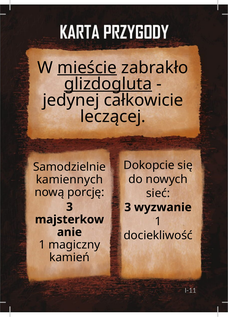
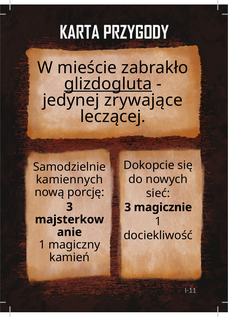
mieście underline: present -> none
całkowicie: całkowicie -> zrywające
wyzwanie: wyzwanie -> magicznie
